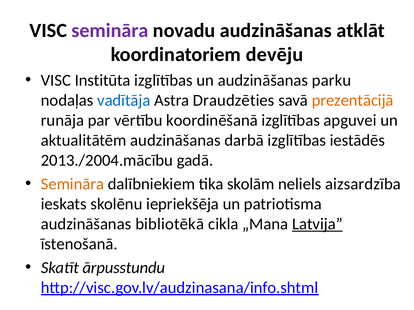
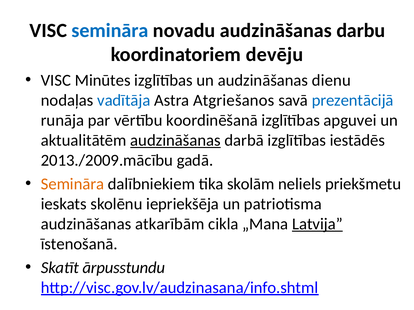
semināra at (110, 31) colour: purple -> blue
atklāt: atklāt -> darbu
Institūta: Institūta -> Minūtes
parku: parku -> dienu
Draudzēties: Draudzēties -> Atgriešanos
prezentācijā colour: orange -> blue
audzināšanas at (176, 141) underline: none -> present
2013./2004.mācību: 2013./2004.mācību -> 2013./2009.mācību
aizsardzība: aizsardzība -> priekšmetu
bibliotēkā: bibliotēkā -> atkarībām
